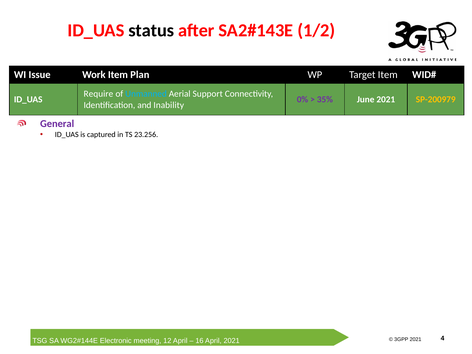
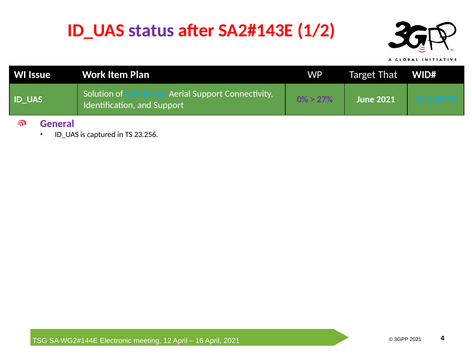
status colour: black -> purple
Target Item: Item -> That
Require: Require -> Solution
35%: 35% -> 27%
SP-200979 colour: yellow -> light blue
and Inability: Inability -> Support
